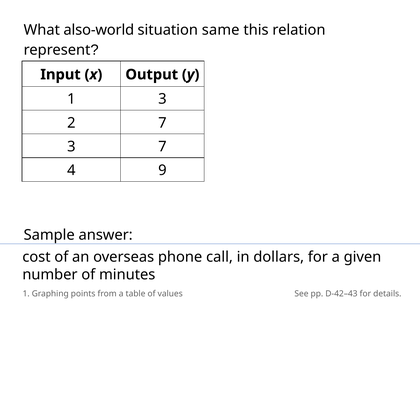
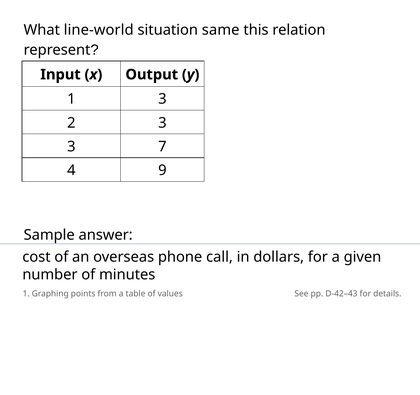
also-world: also-world -> line-world
2 7: 7 -> 3
